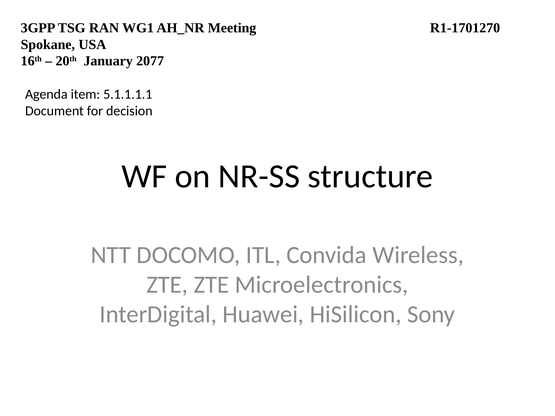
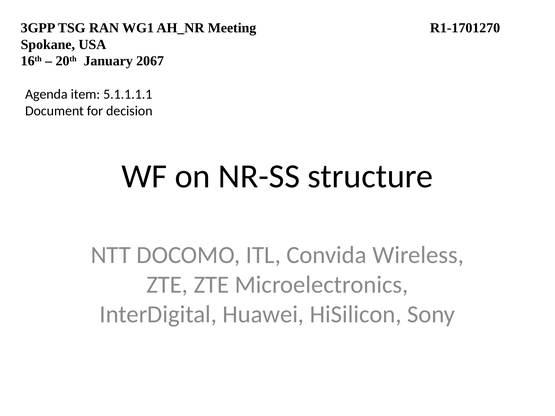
2077: 2077 -> 2067
